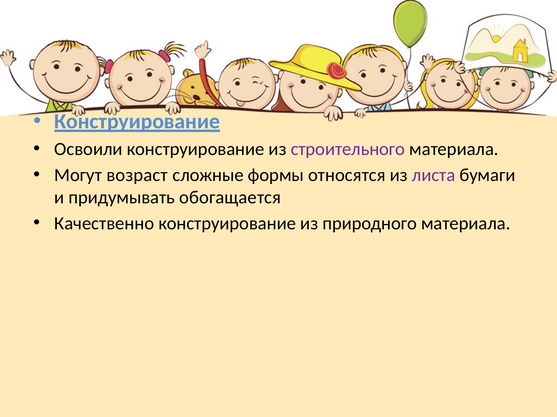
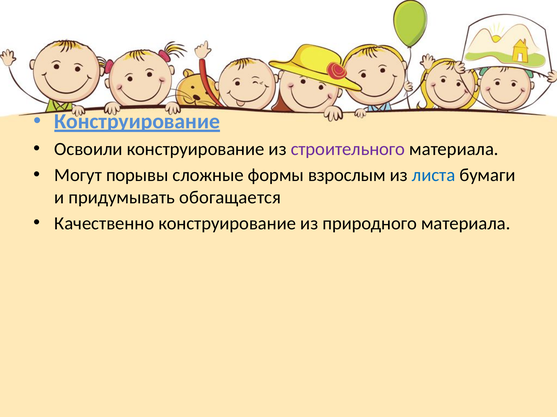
возраст: возраст -> порывы
относятся: относятся -> взрослым
листа colour: purple -> blue
